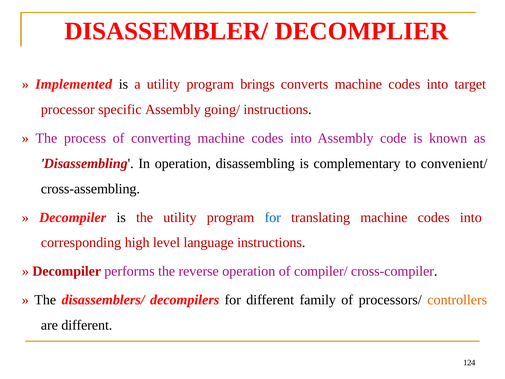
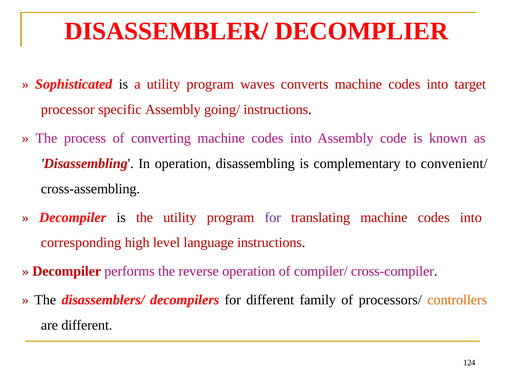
Implemented: Implemented -> Sophisticated
brings: brings -> waves
for at (273, 217) colour: blue -> purple
